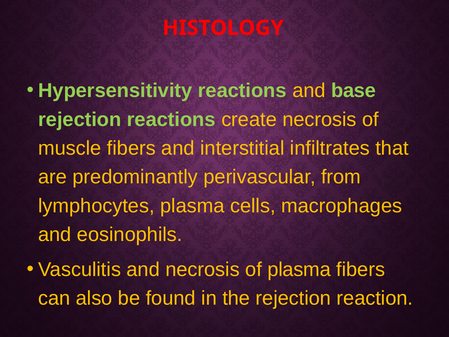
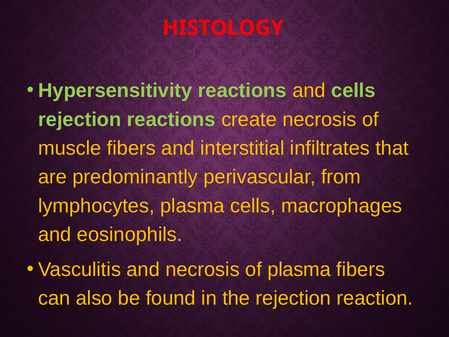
and base: base -> cells
